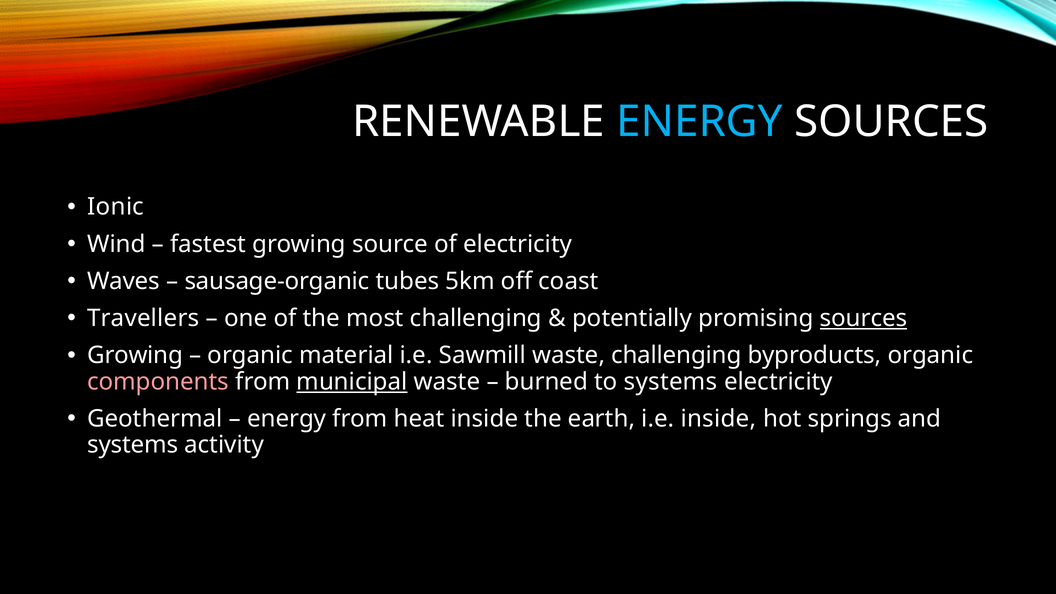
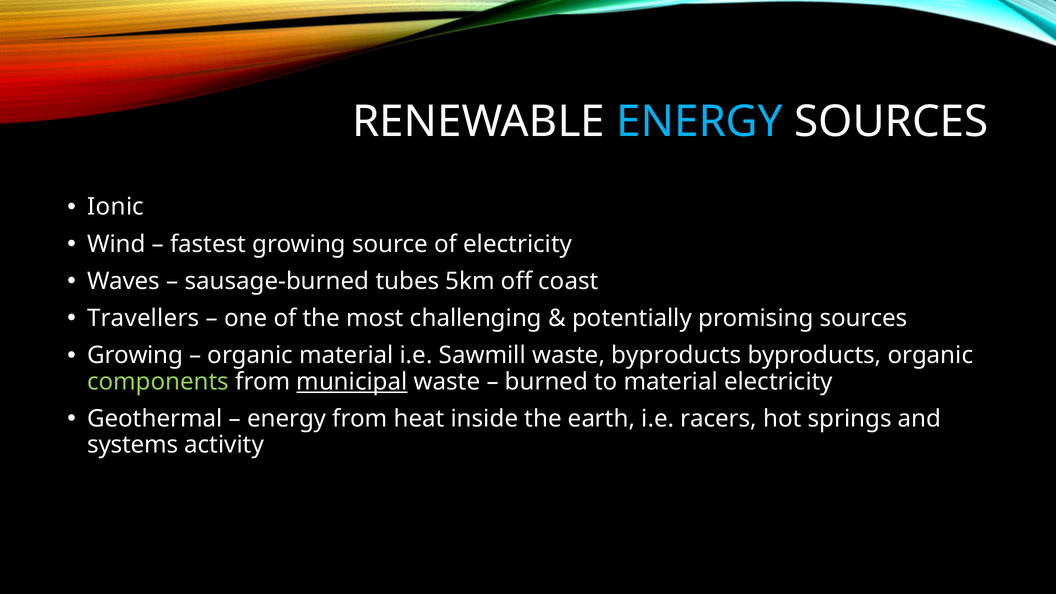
sausage-organic: sausage-organic -> sausage-burned
sources at (864, 318) underline: present -> none
waste challenging: challenging -> byproducts
components colour: pink -> light green
to systems: systems -> material
i.e inside: inside -> racers
